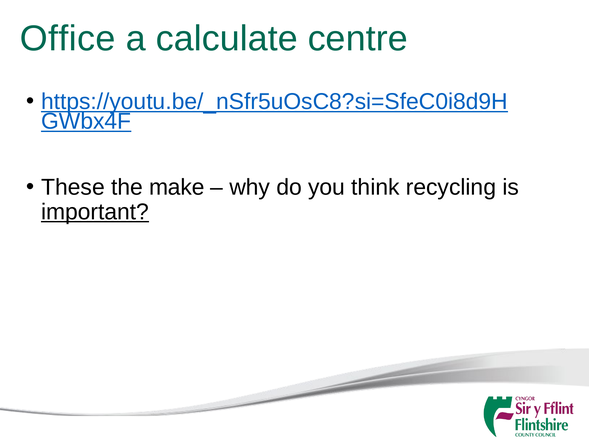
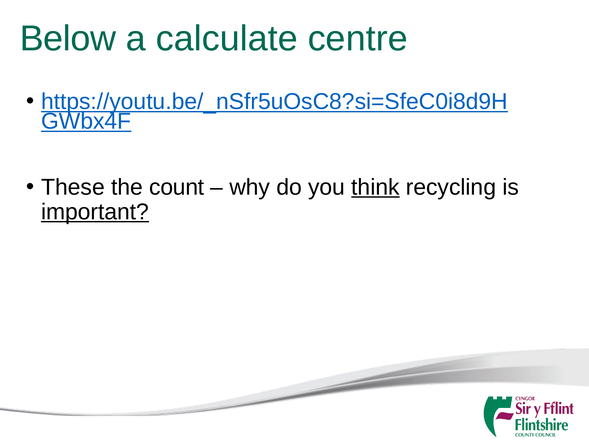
Office: Office -> Below
make: make -> count
think underline: none -> present
